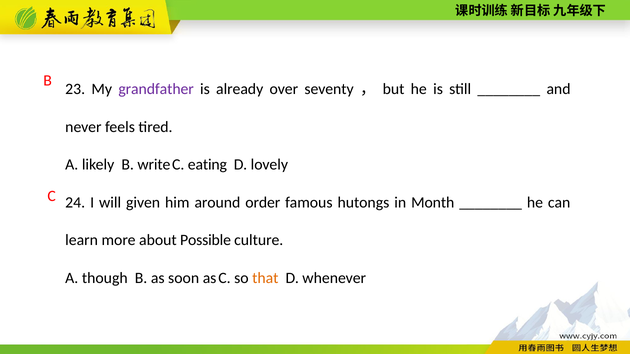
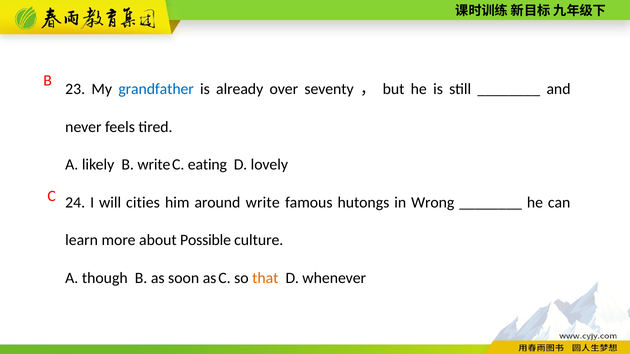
grandfather colour: purple -> blue
given: given -> cities
around order: order -> write
Month: Month -> Wrong
